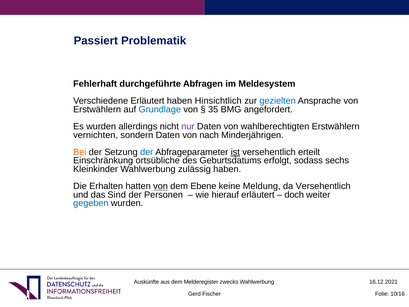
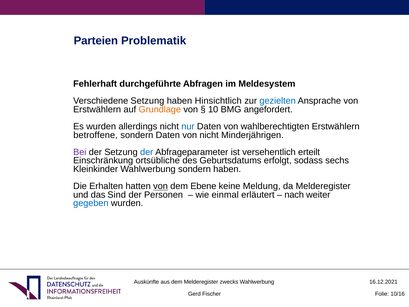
Passiert: Passiert -> Parteien
Verschiedene Erläutert: Erläutert -> Setzung
Grundlage colour: blue -> orange
35: 35 -> 10
nur colour: purple -> blue
vernichten: vernichten -> betroffene
von nach: nach -> nicht
Bei colour: orange -> purple
ist underline: present -> none
Wahlwerbung zulässig: zulässig -> sondern
da Versehentlich: Versehentlich -> Melderegister
hierauf: hierauf -> einmal
doch: doch -> nach
